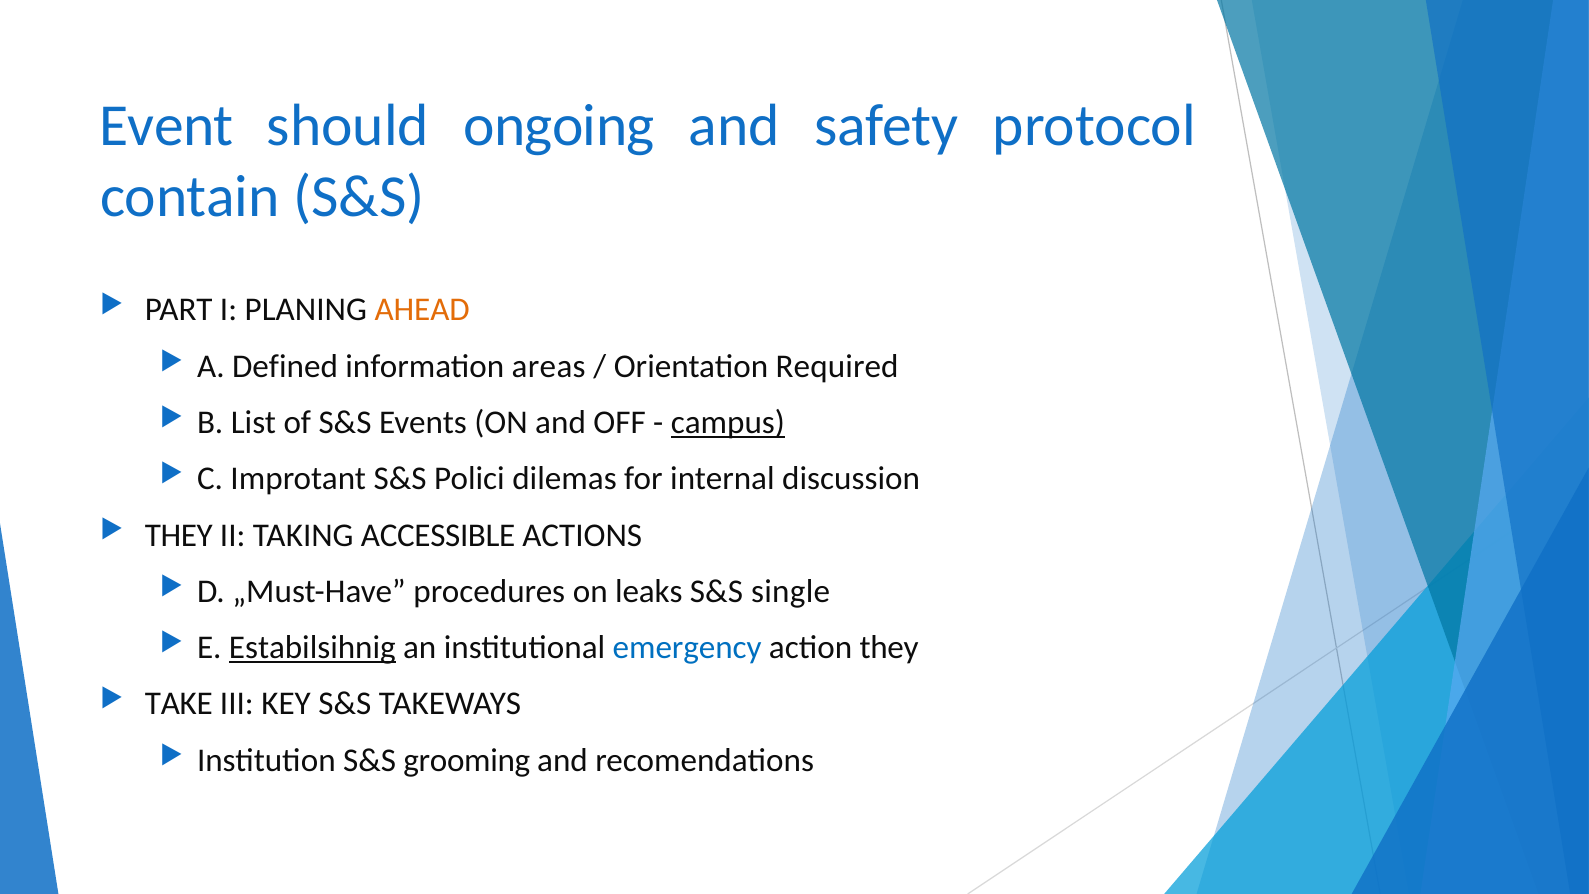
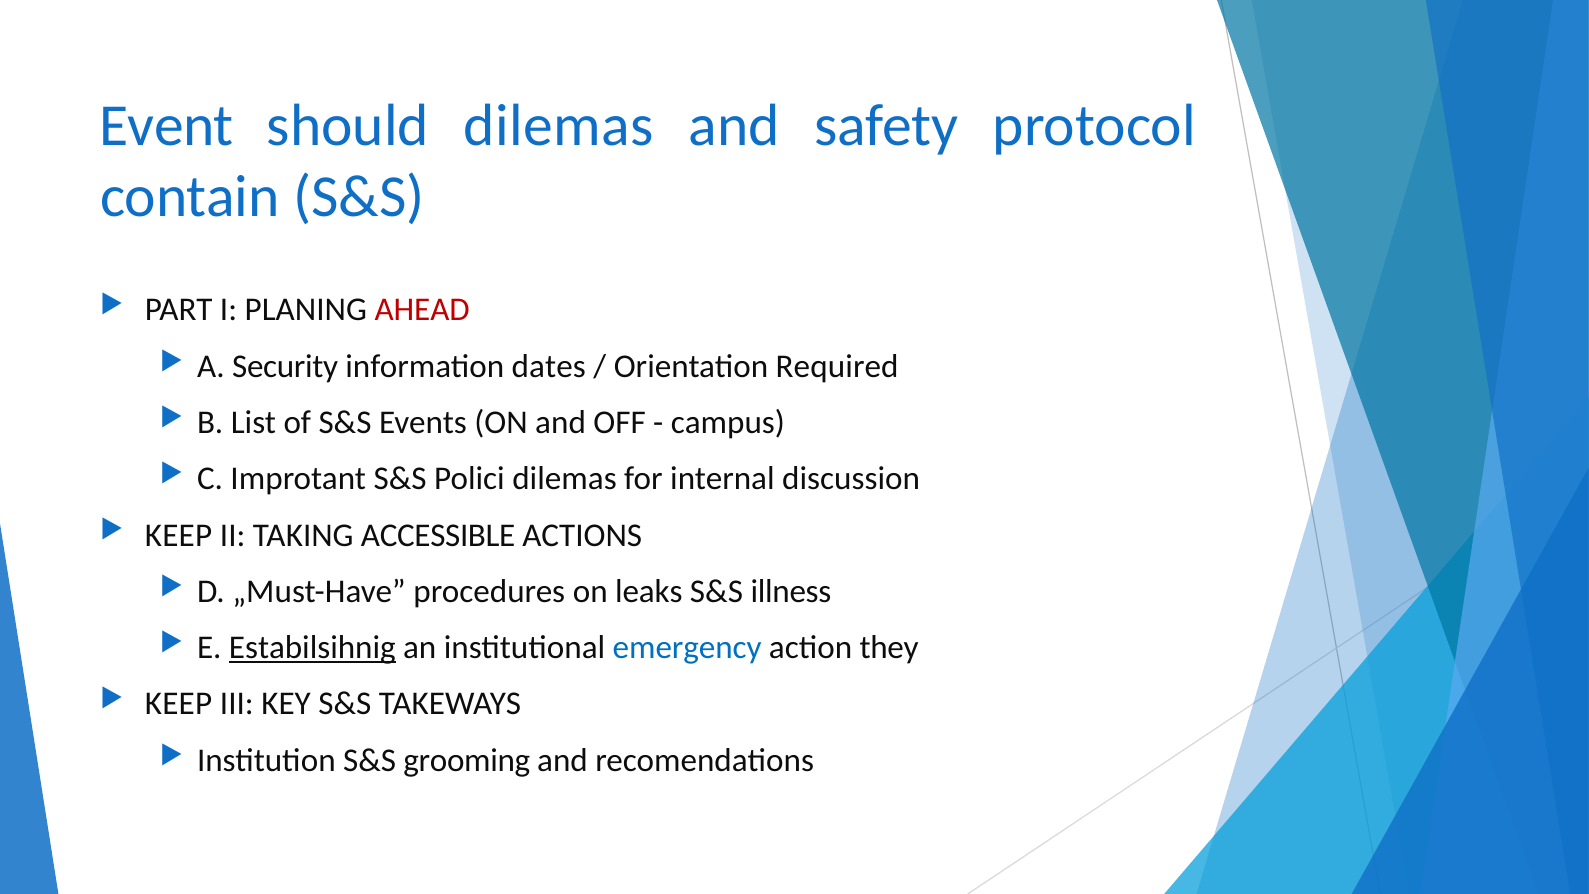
should ongoing: ongoing -> dilemas
AHEAD colour: orange -> red
Defined: Defined -> Security
areas: areas -> dates
campus underline: present -> none
THEY at (179, 535): THEY -> KEEP
single: single -> illness
TAKE at (179, 704): TAKE -> KEEP
